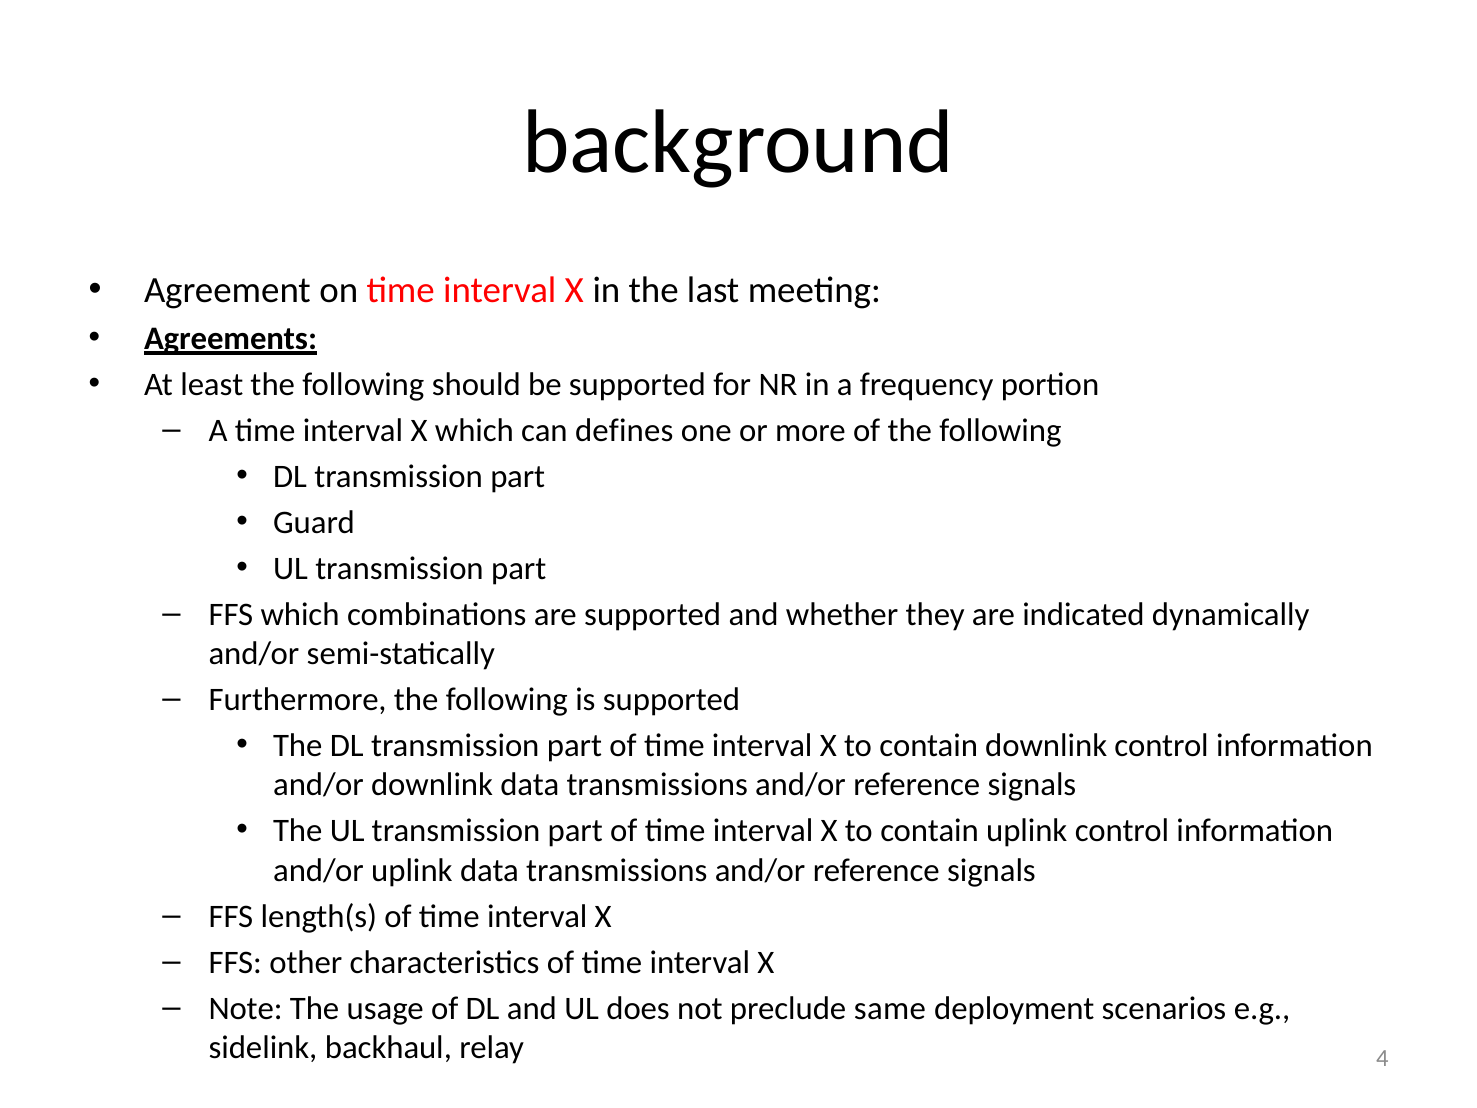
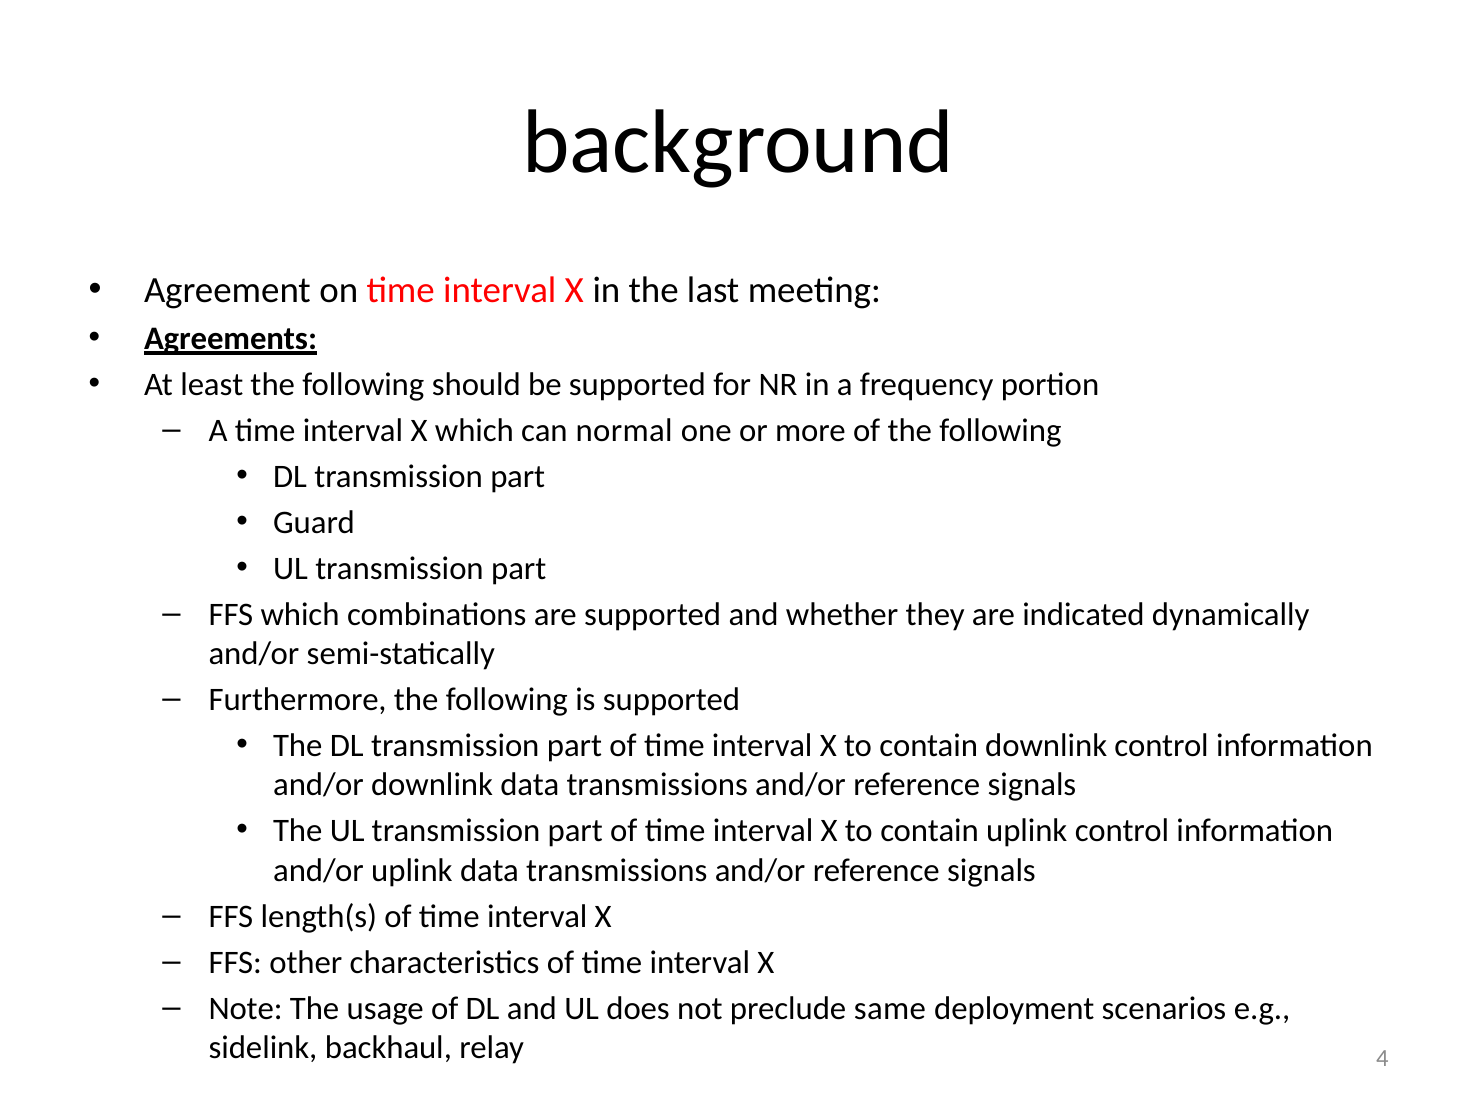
defines: defines -> normal
